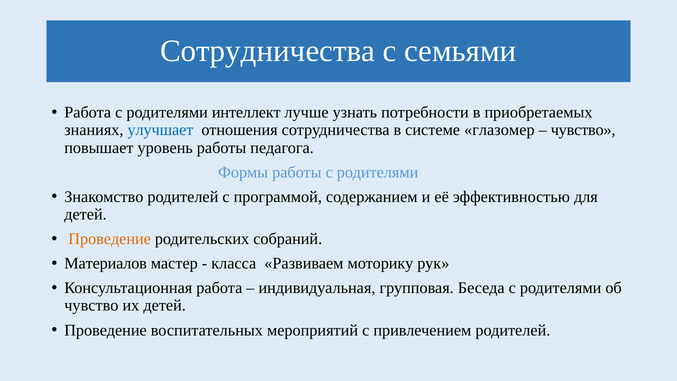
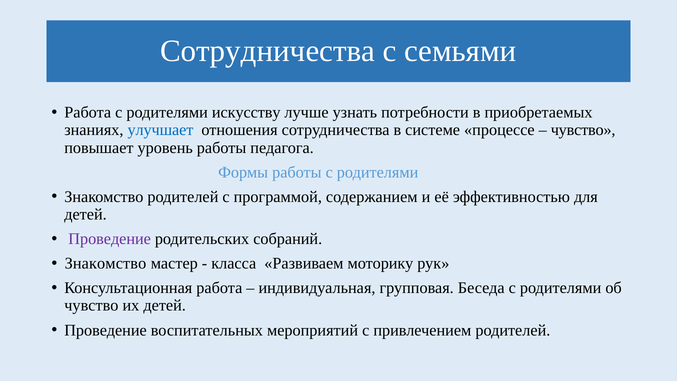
интеллект: интеллект -> искусству
глазомер: глазомер -> процессе
Проведение at (110, 239) colour: orange -> purple
Материалов at (106, 263): Материалов -> Знакомство
